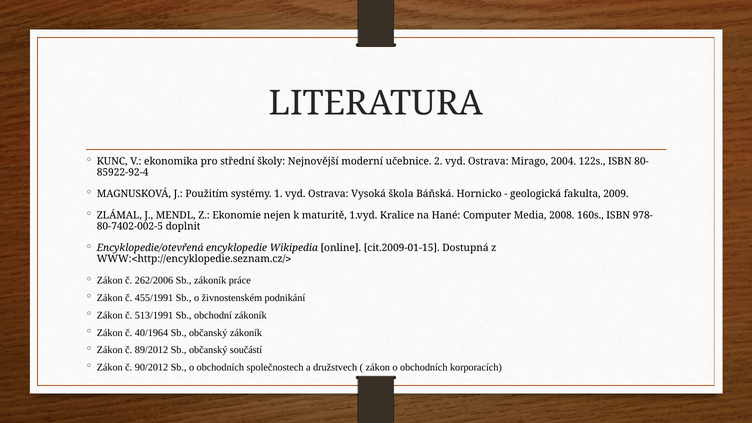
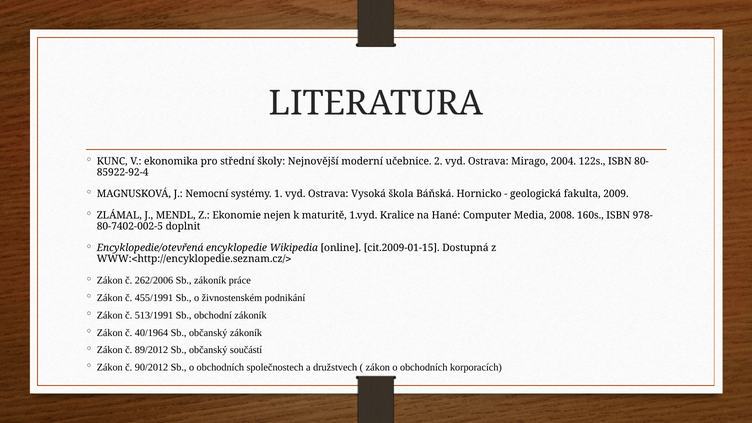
Použitím: Použitím -> Nemocní
